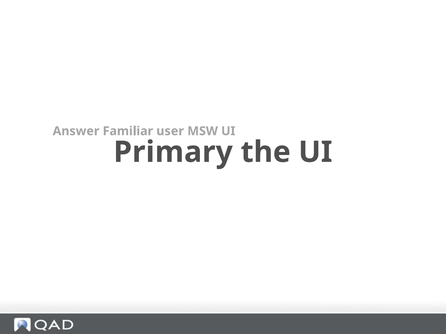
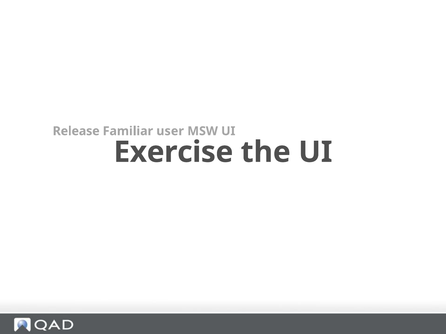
Answer: Answer -> Release
Primary: Primary -> Exercise
